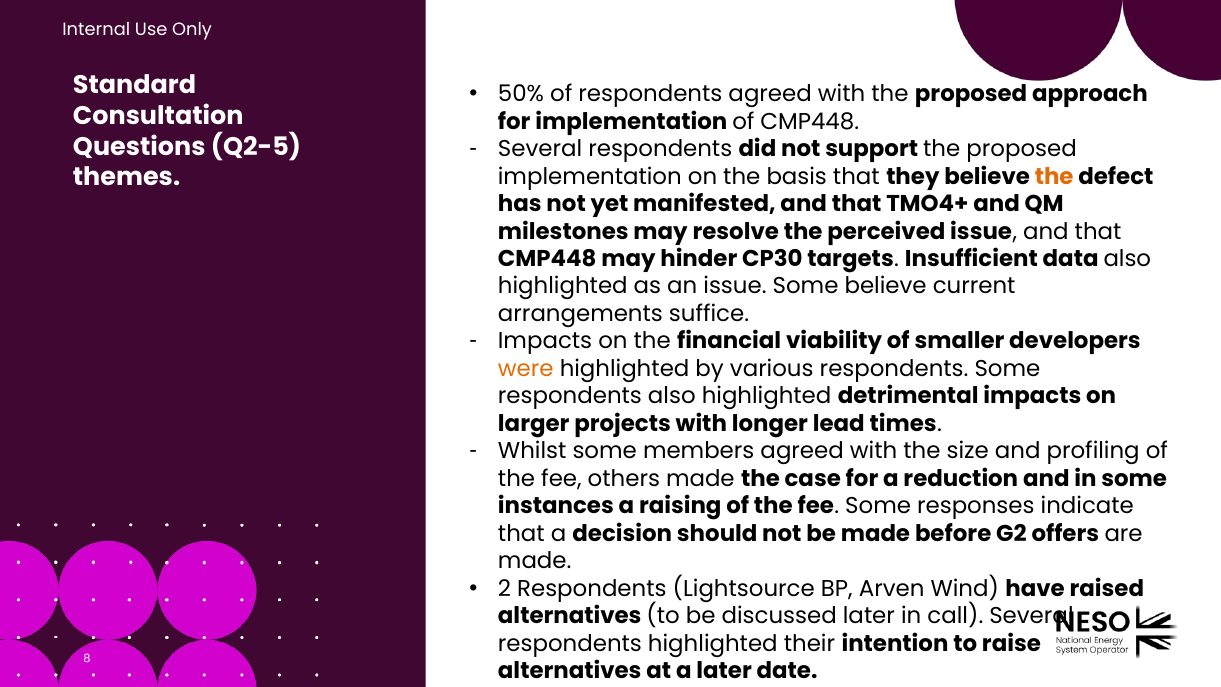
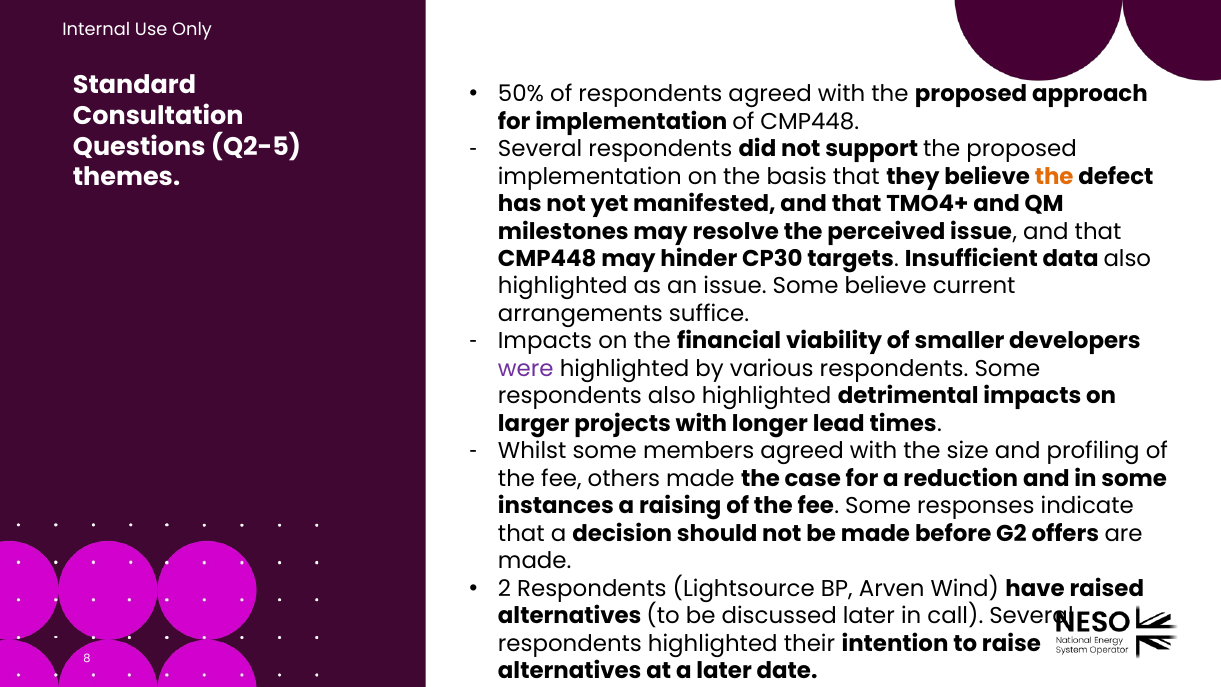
were colour: orange -> purple
